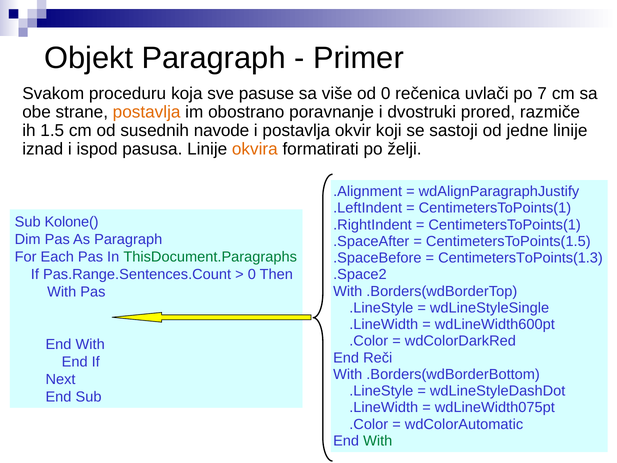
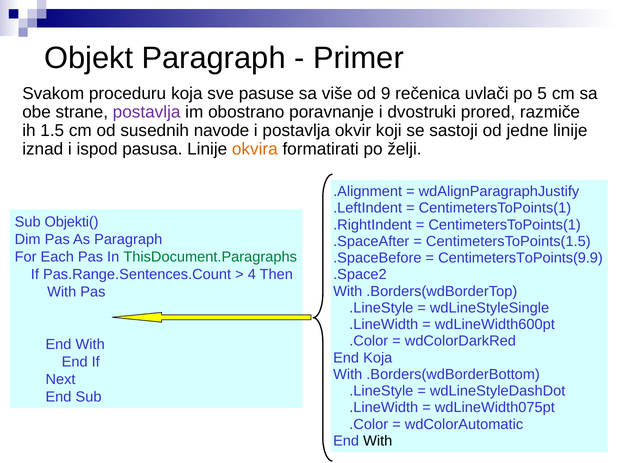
od 0: 0 -> 9
7: 7 -> 5
postavlja at (147, 112) colour: orange -> purple
Kolone(: Kolone( -> Objekti(
CentimetersToPoints(1.3: CentimetersToPoints(1.3 -> CentimetersToPoints(9.9
0 at (252, 274): 0 -> 4
End Reči: Reči -> Koja
With at (378, 441) colour: green -> black
